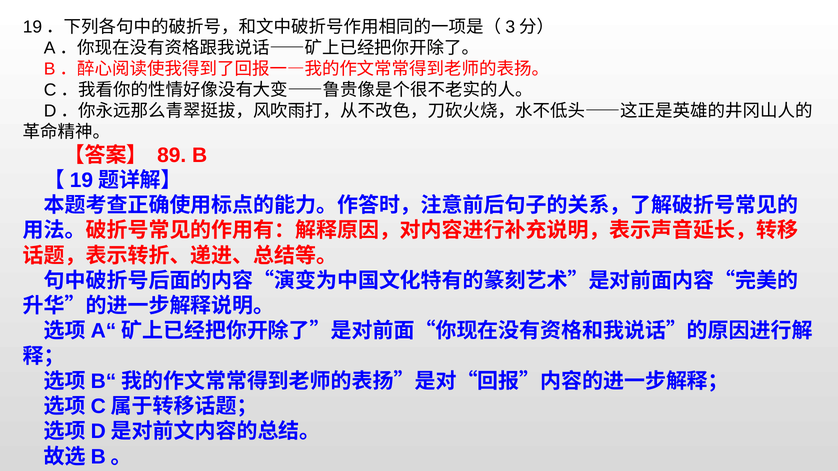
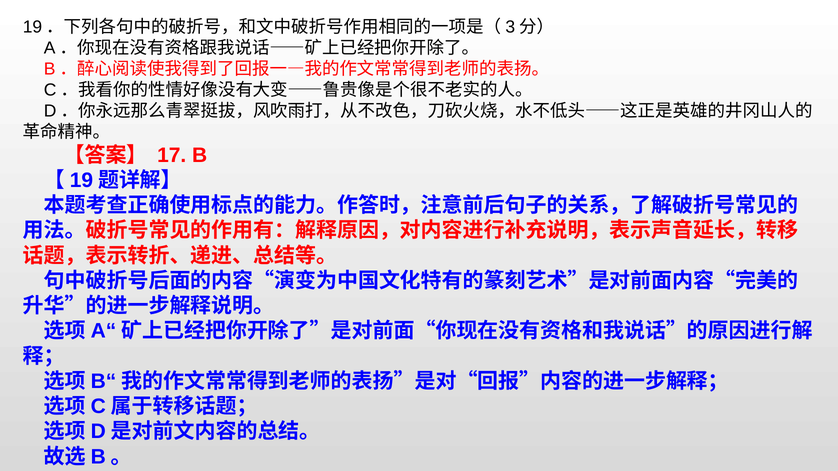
89: 89 -> 17
